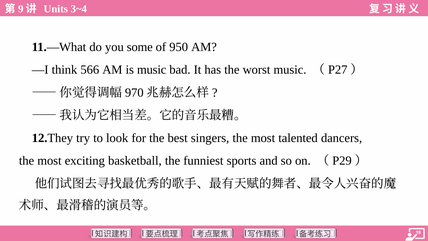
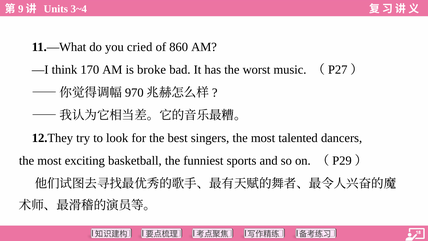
some: some -> cried
950: 950 -> 860
566: 566 -> 170
is music: music -> broke
